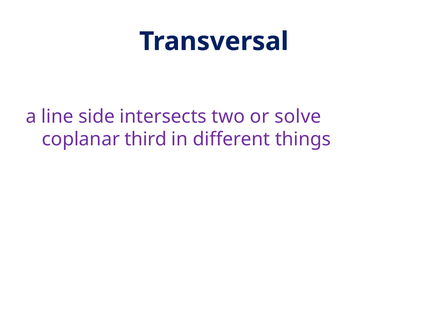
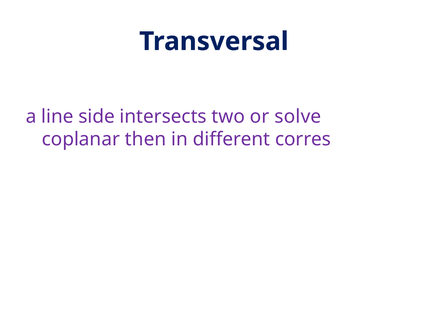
third: third -> then
things: things -> corres
